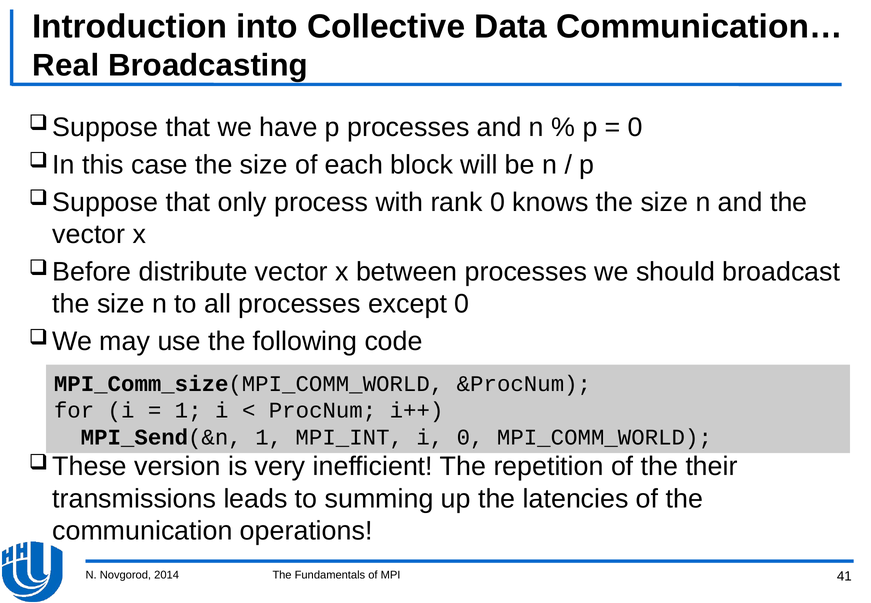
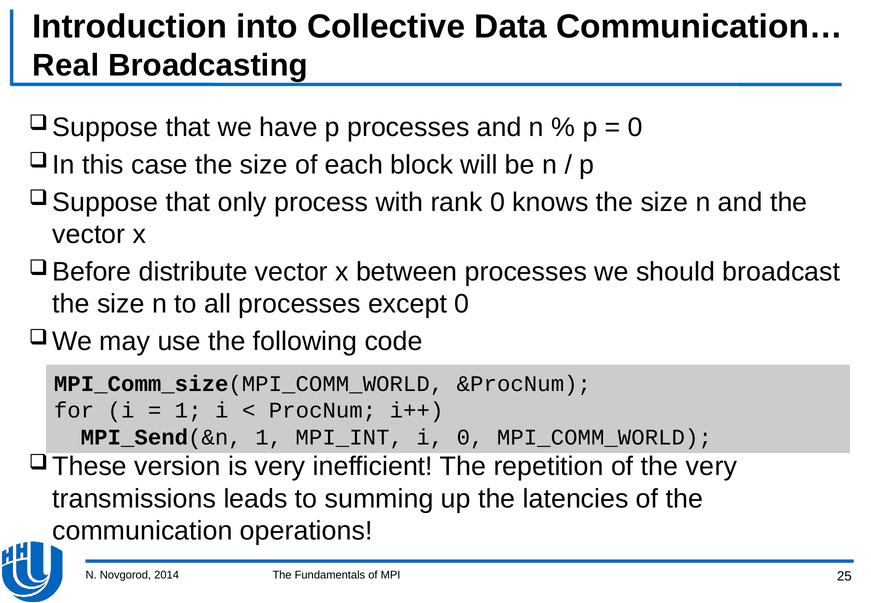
the their: their -> very
41: 41 -> 25
